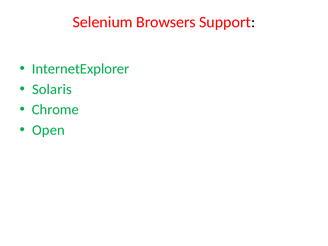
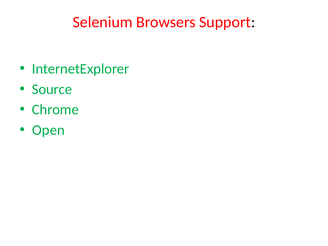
Solaris: Solaris -> Source
